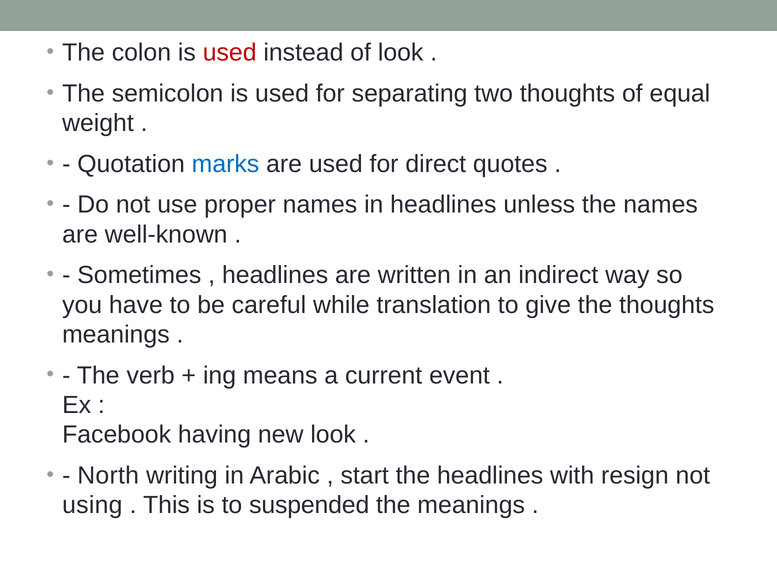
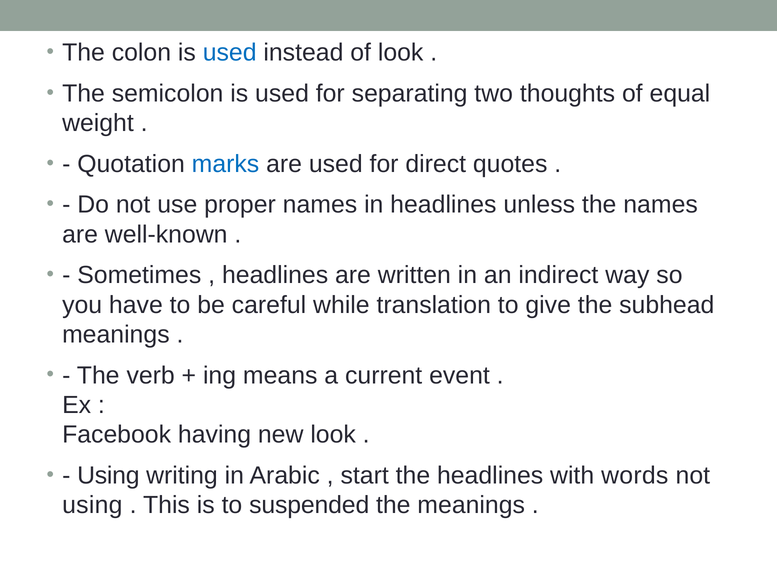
used at (230, 53) colour: red -> blue
the thoughts: thoughts -> subhead
North at (108, 476): North -> Using
resign: resign -> words
